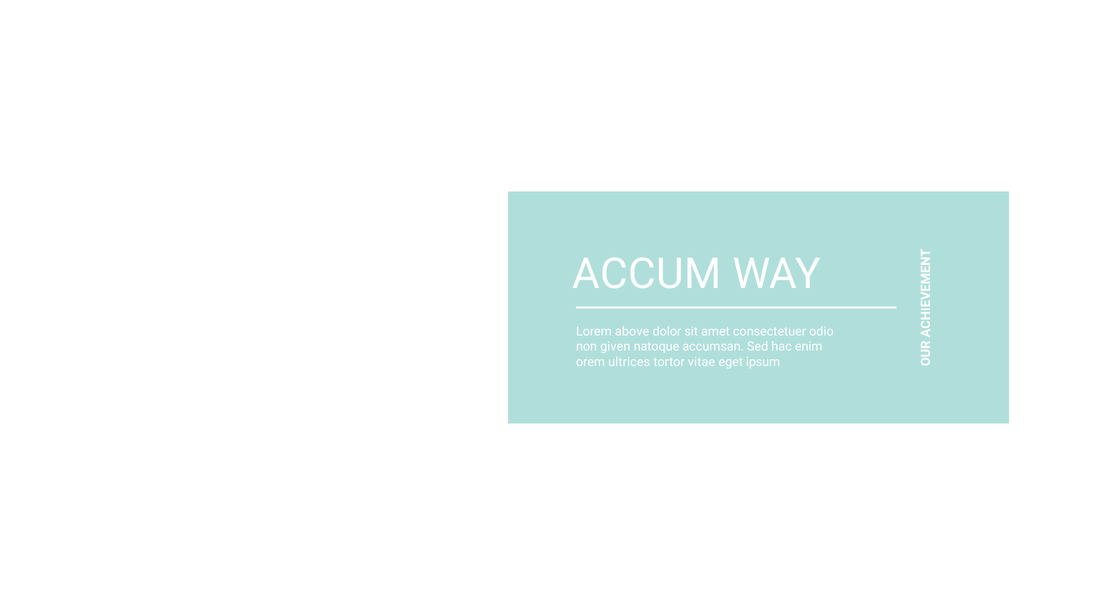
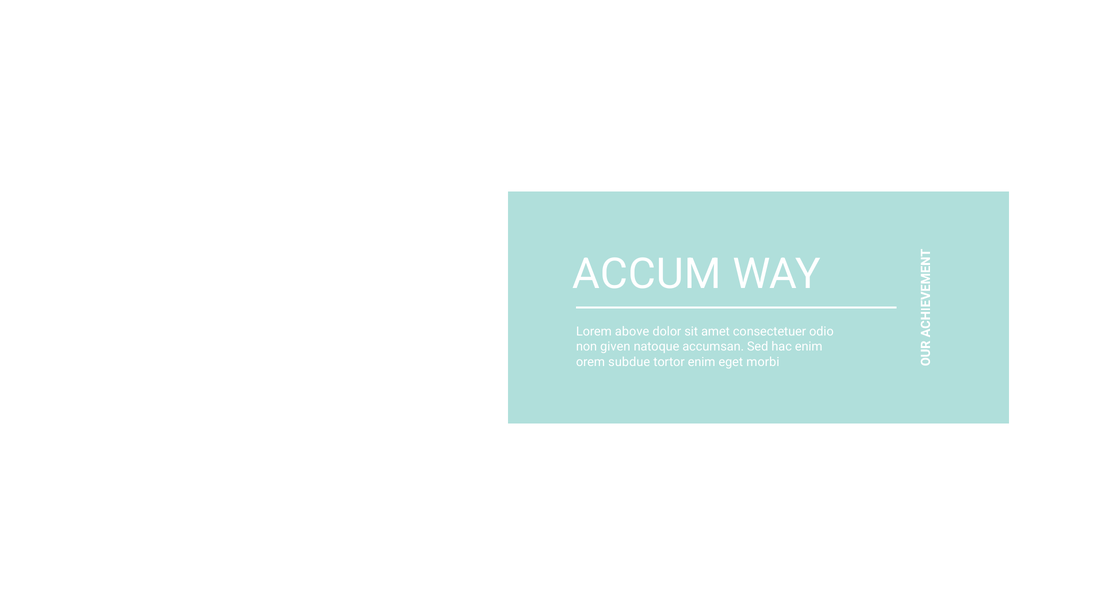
ultrices: ultrices -> subdue
tortor vitae: vitae -> enim
ipsum: ipsum -> morbi
